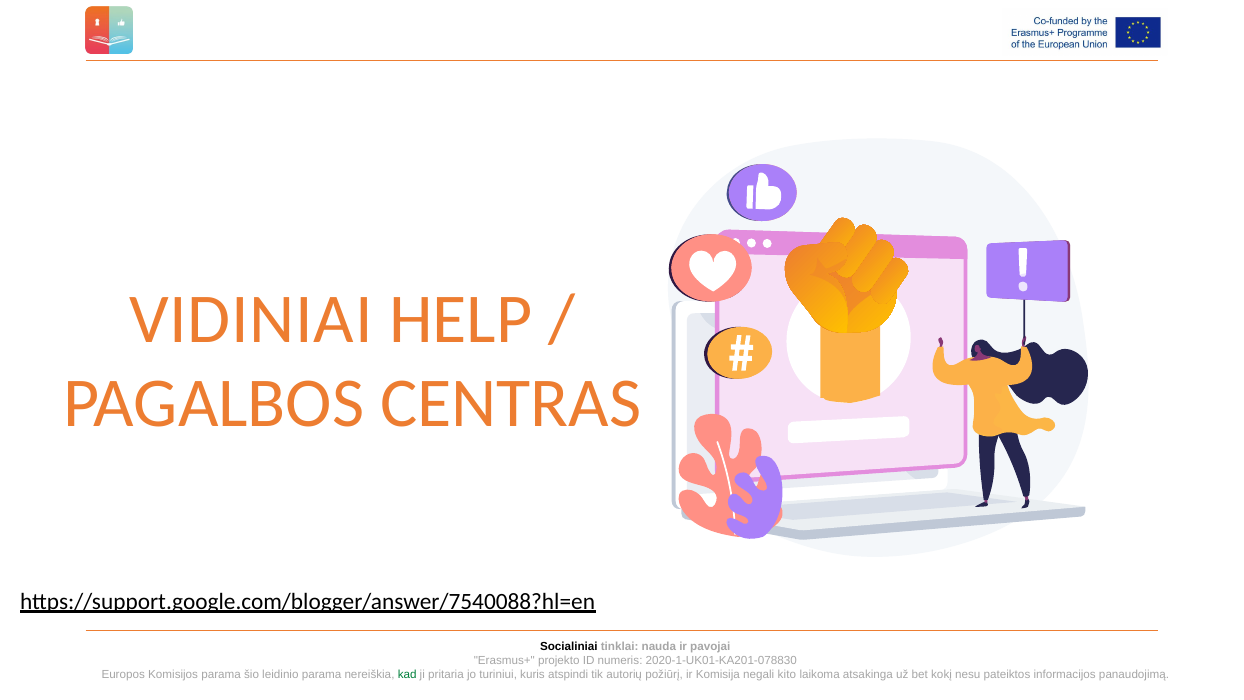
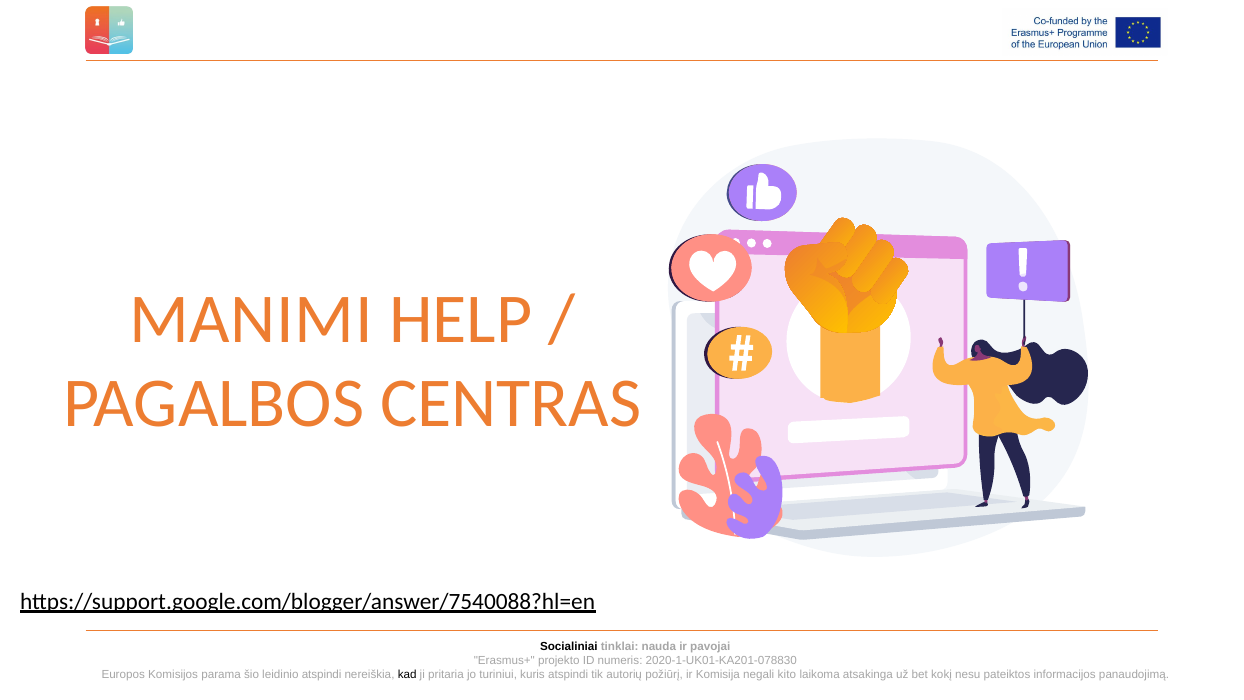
VIDINIAI: VIDINIAI -> MANIMI
leidinio parama: parama -> atspindi
kad colour: green -> black
